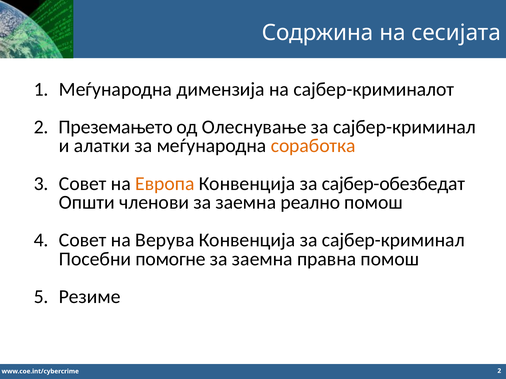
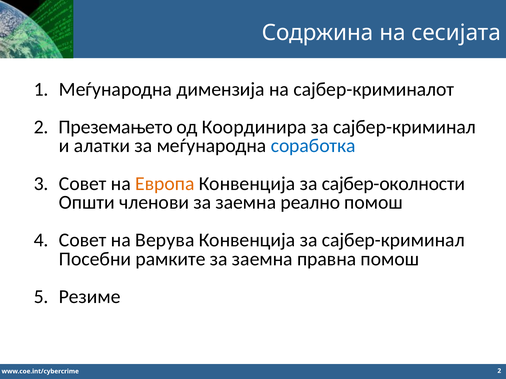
Олеснување: Олеснување -> Координира
соработка colour: orange -> blue
сајбер-обезбедат: сајбер-обезбедат -> сајбер-околности
помогне: помогне -> рамките
